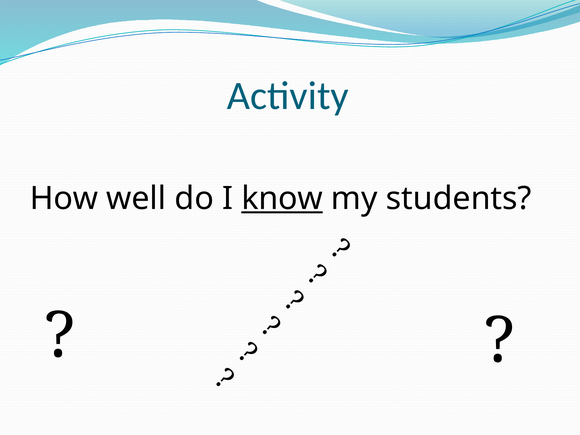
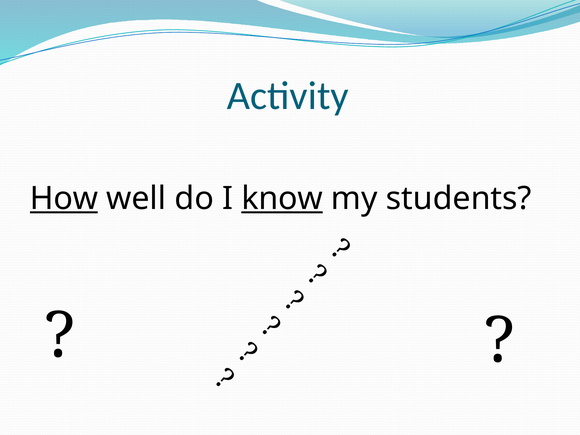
How underline: none -> present
